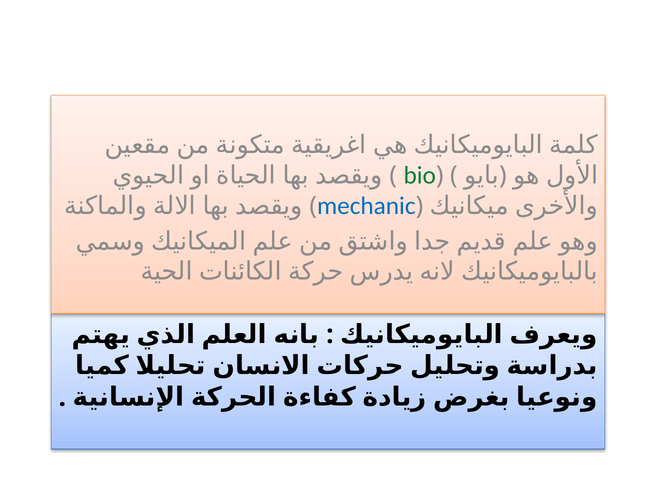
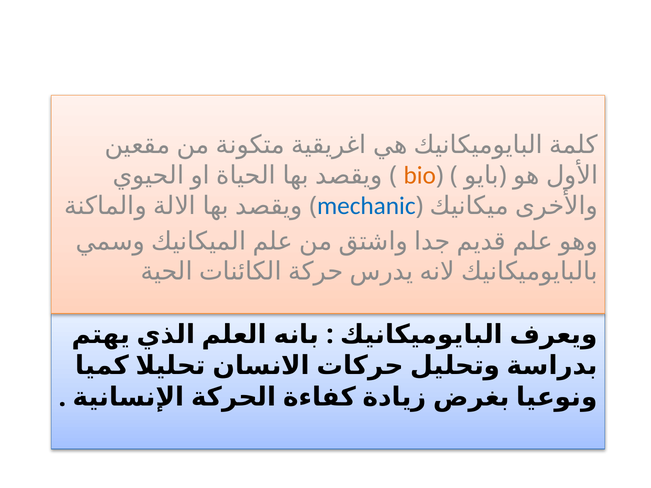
bio colour: green -> orange
